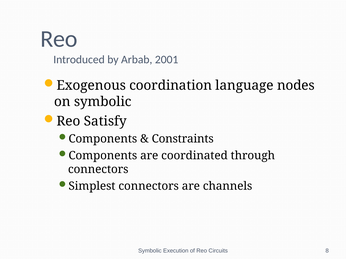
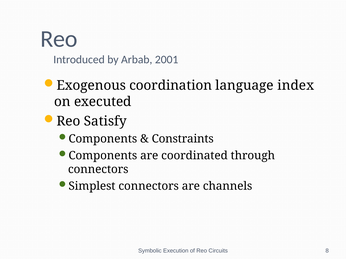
nodes: nodes -> index
on symbolic: symbolic -> executed
